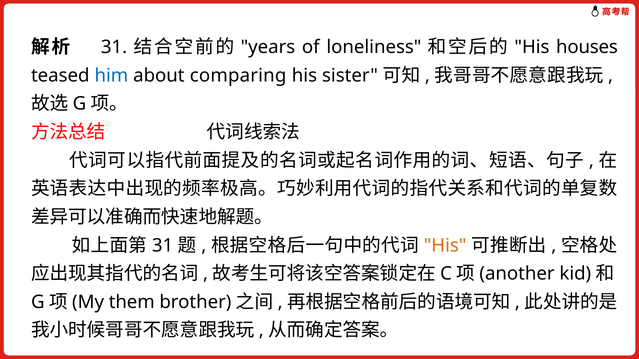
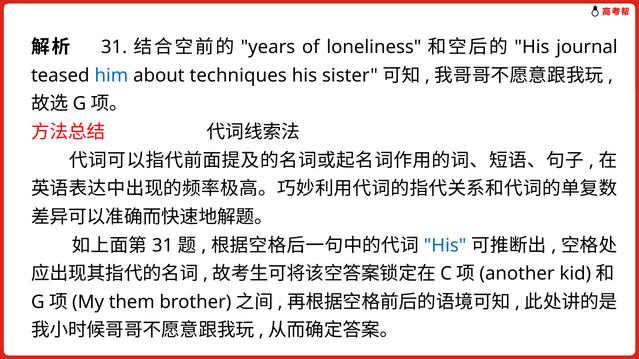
houses: houses -> journal
comparing: comparing -> techniques
His at (445, 246) colour: orange -> blue
